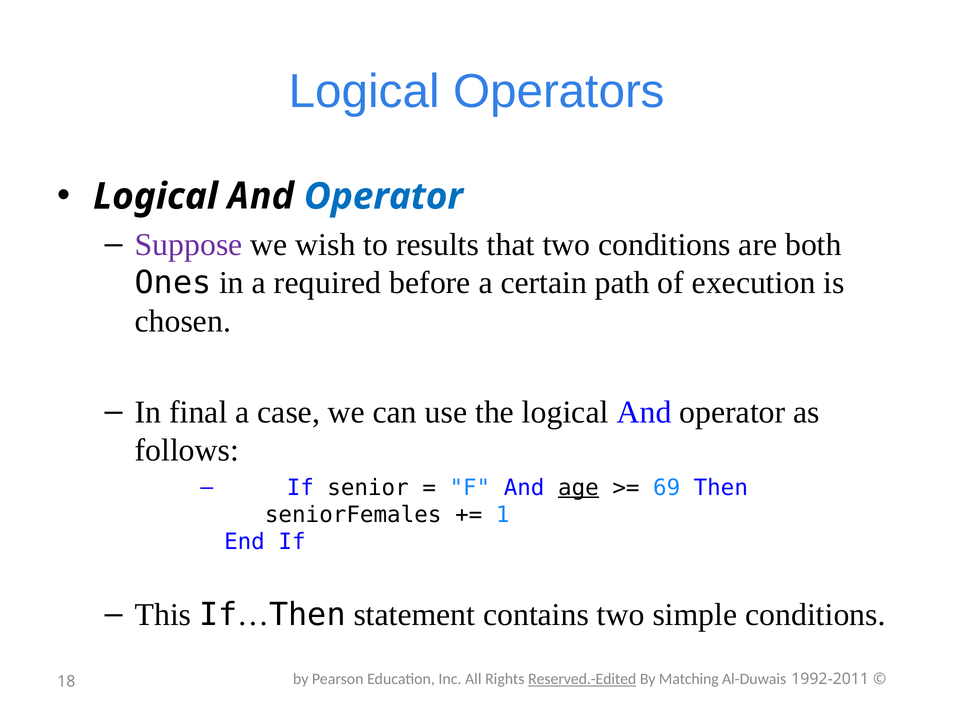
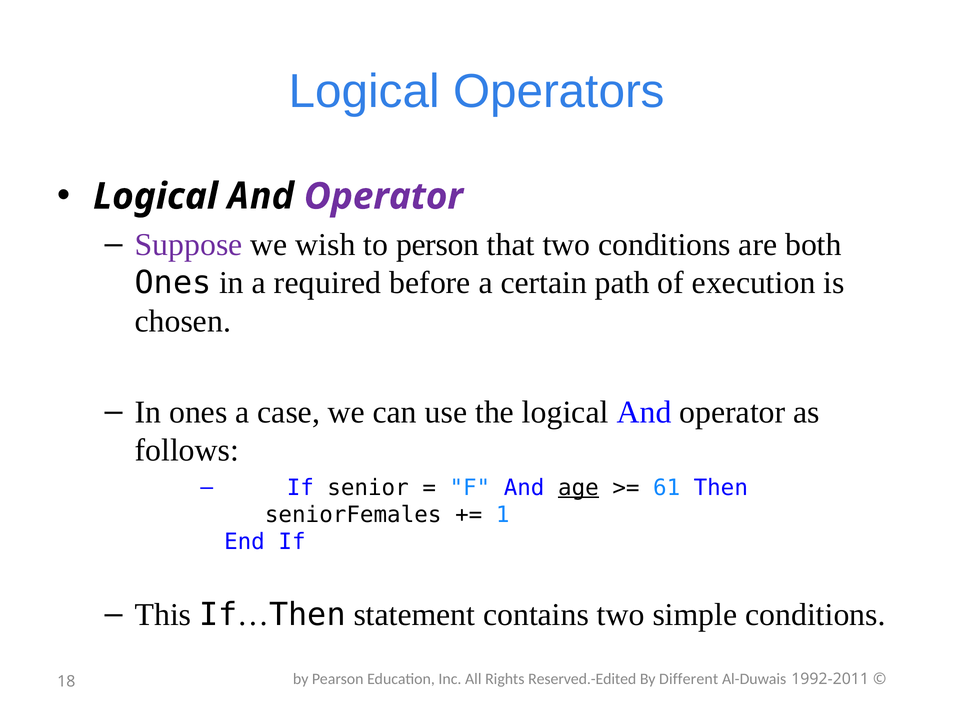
Operator at (383, 197) colour: blue -> purple
results: results -> person
In final: final -> ones
69: 69 -> 61
Reserved.-Edited underline: present -> none
Matching: Matching -> Different
